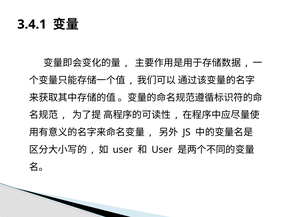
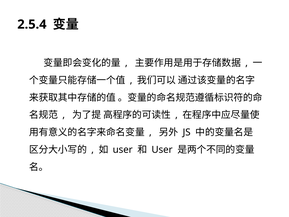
3.4.1: 3.4.1 -> 2.5.4
